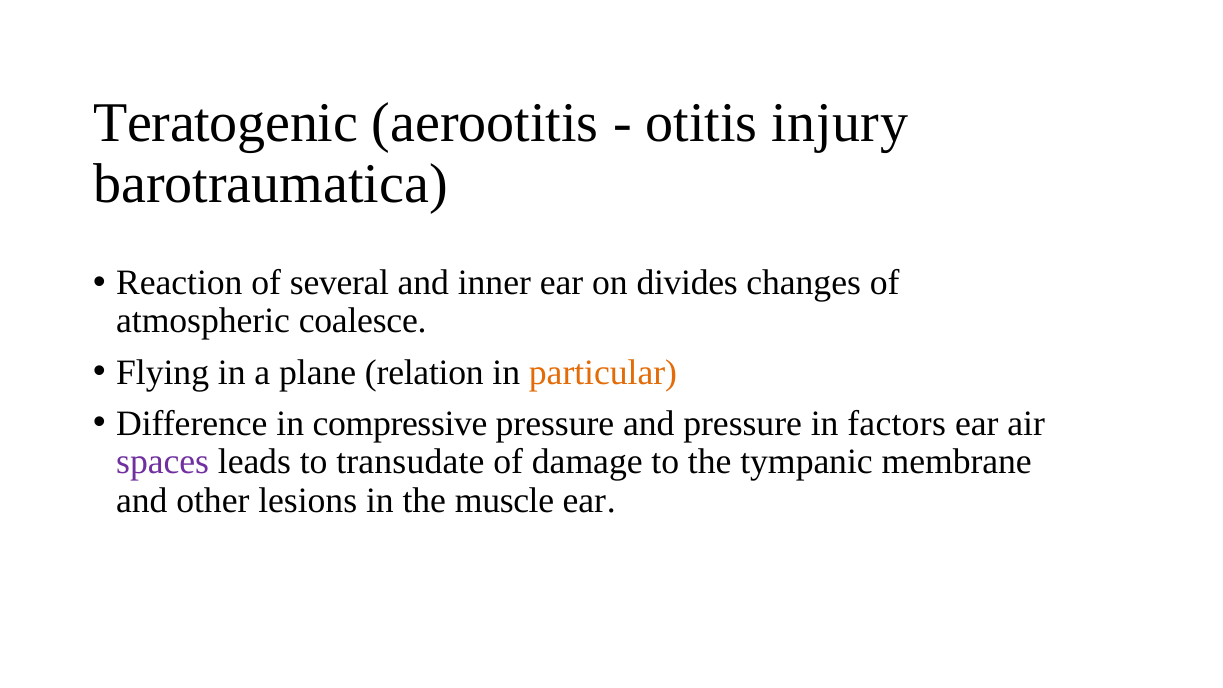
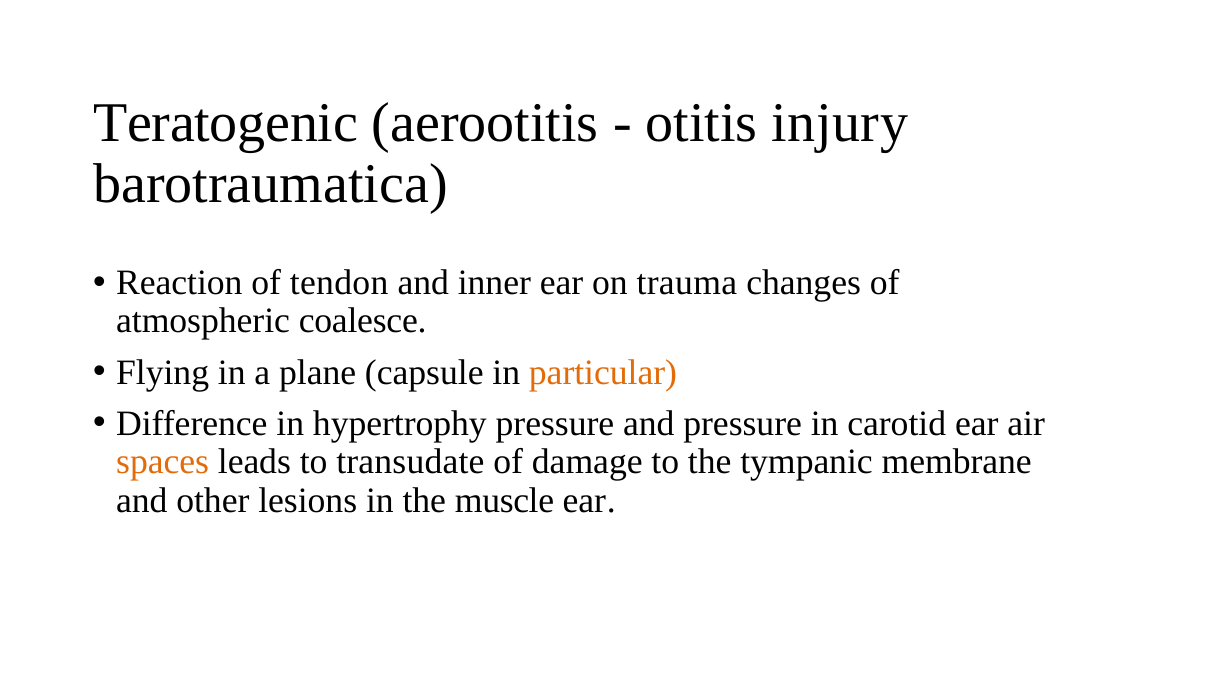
several: several -> tendon
divides: divides -> trauma
relation: relation -> capsule
compressive: compressive -> hypertrophy
factors: factors -> carotid
spaces colour: purple -> orange
